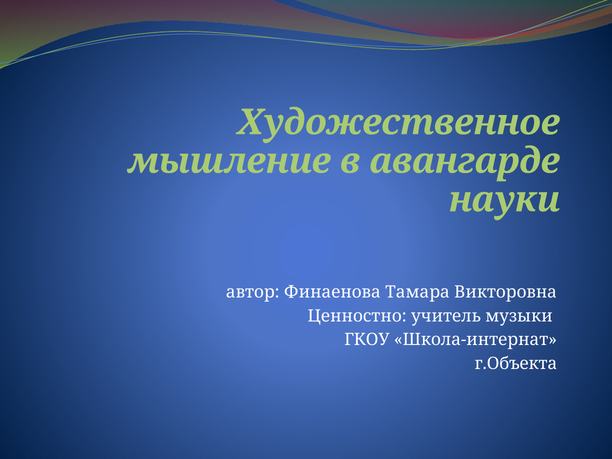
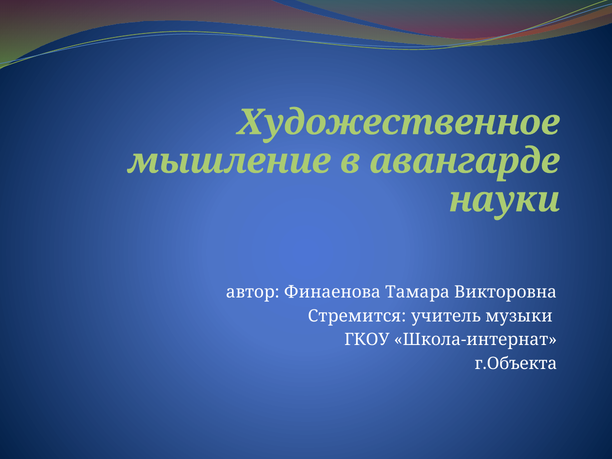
Ценностно: Ценностно -> Стремится
